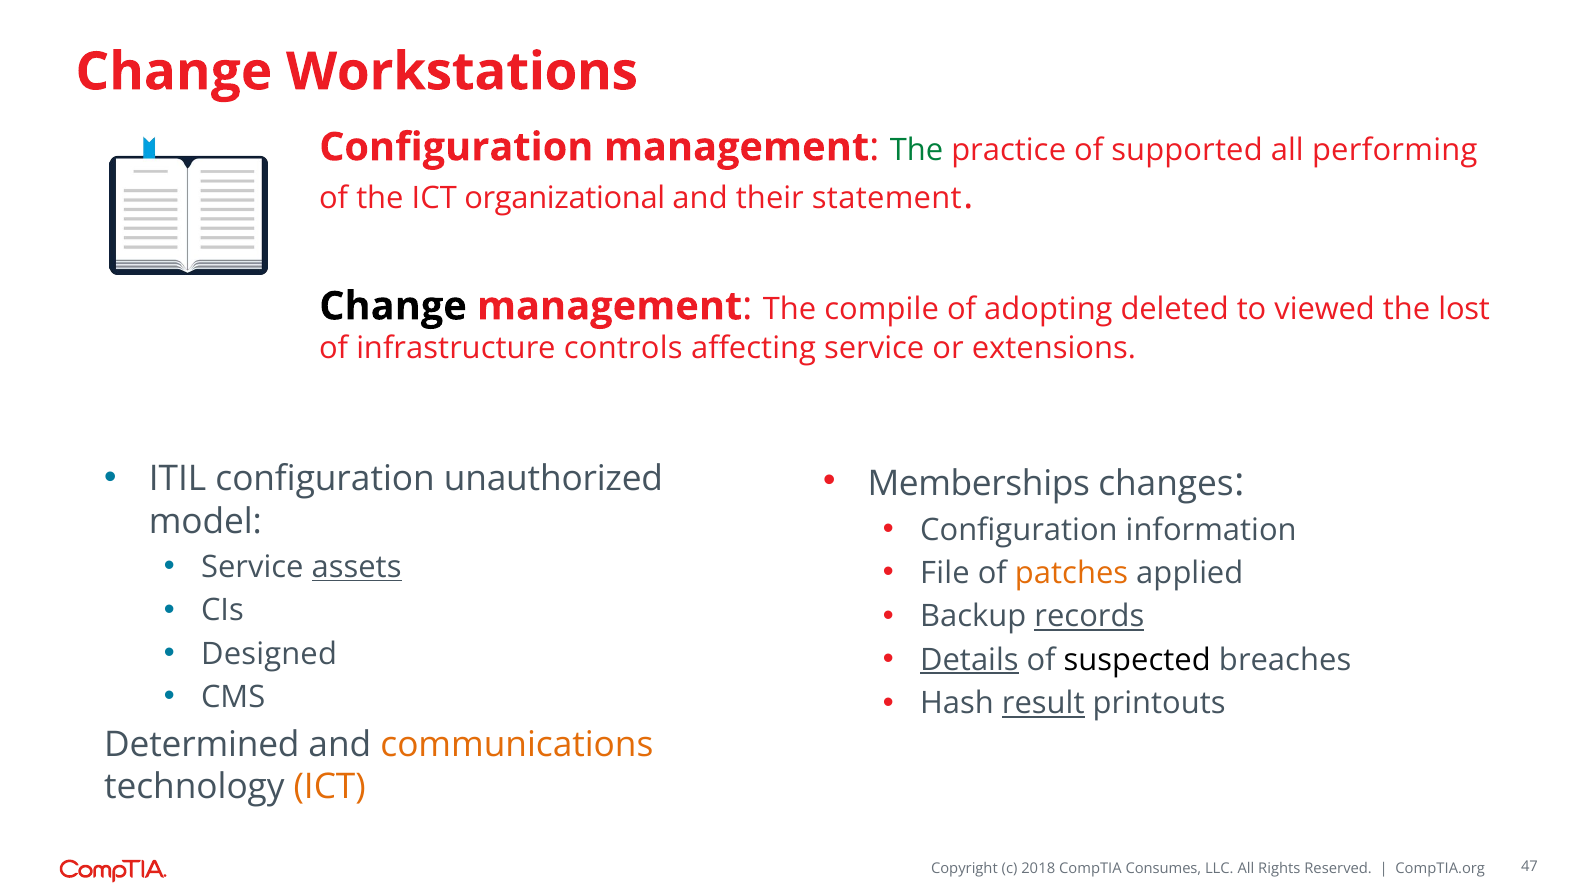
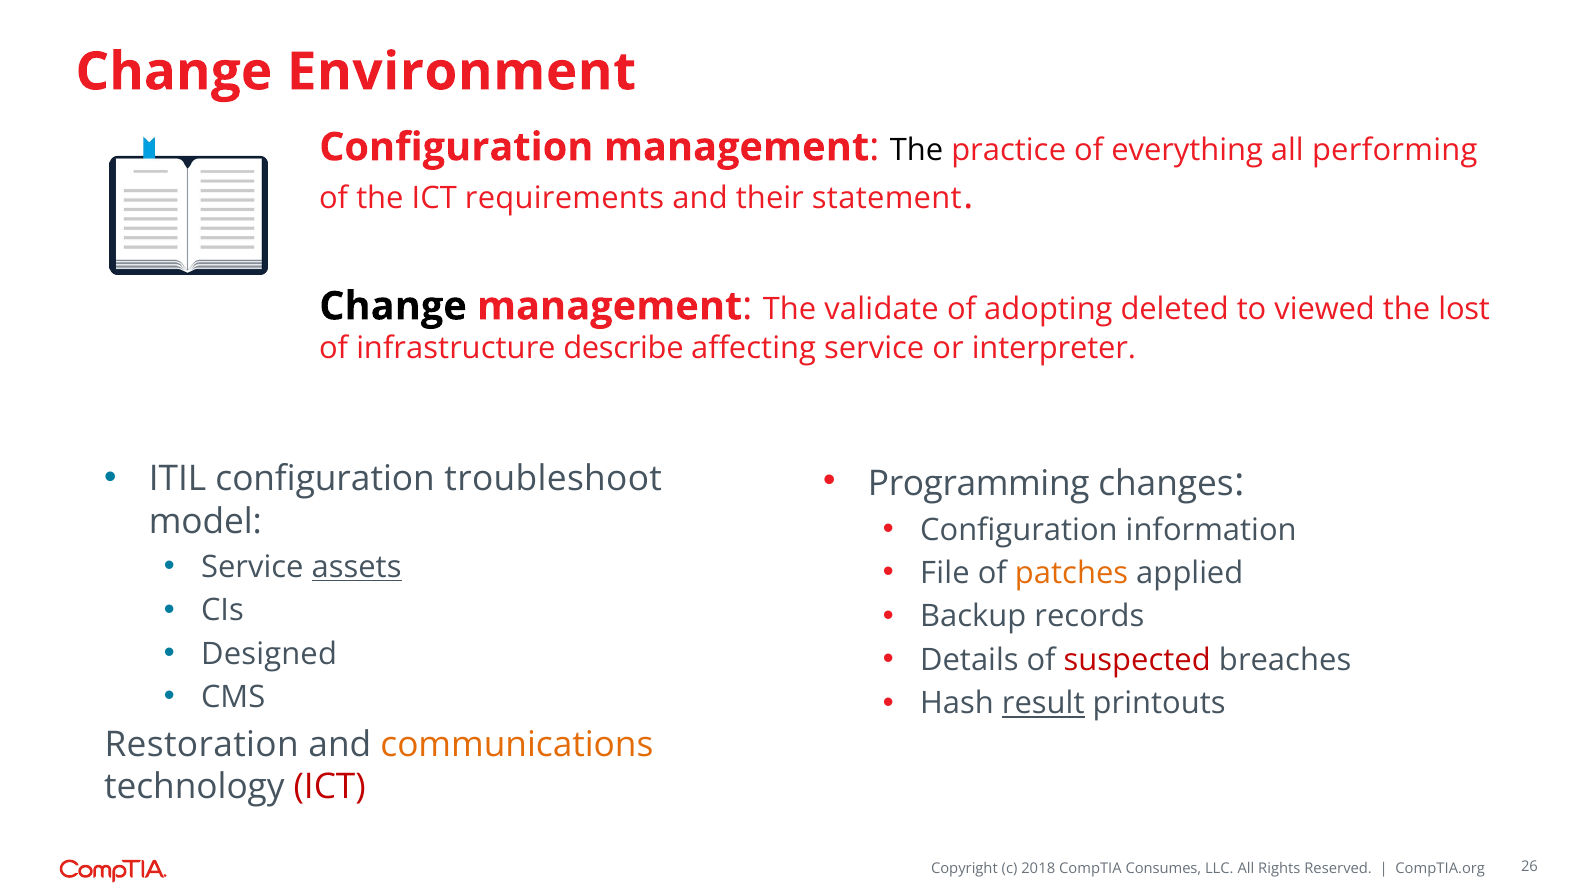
Workstations: Workstations -> Environment
The at (917, 150) colour: green -> black
supported: supported -> everything
organizational: organizational -> requirements
compile: compile -> validate
controls: controls -> describe
extensions: extensions -> interpreter
unauthorized: unauthorized -> troubleshoot
Memberships: Memberships -> Programming
records underline: present -> none
Details underline: present -> none
suspected colour: black -> red
Determined: Determined -> Restoration
ICT at (330, 787) colour: orange -> red
47: 47 -> 26
